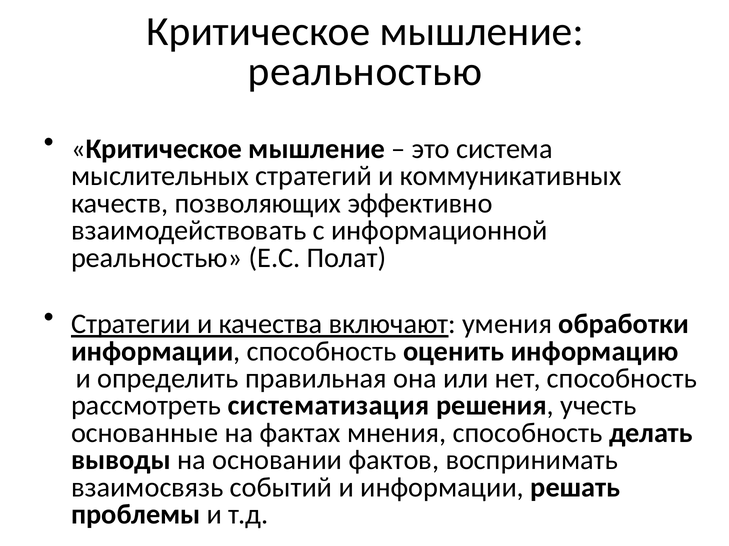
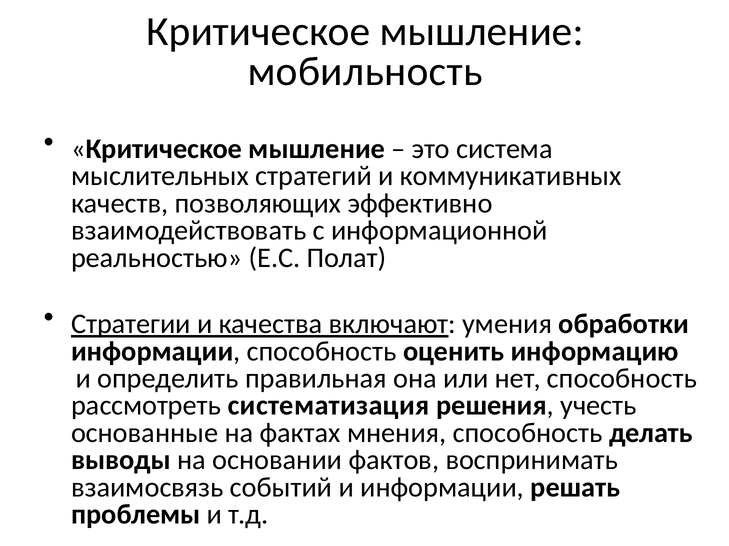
реальностью at (365, 72): реальностью -> мобильность
